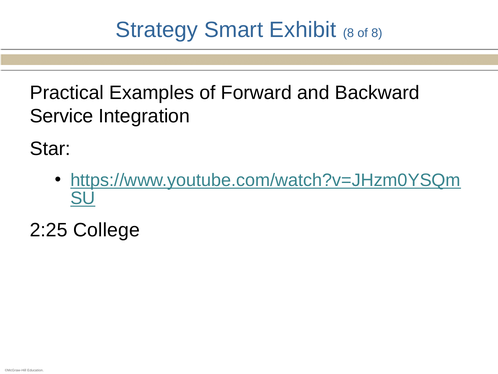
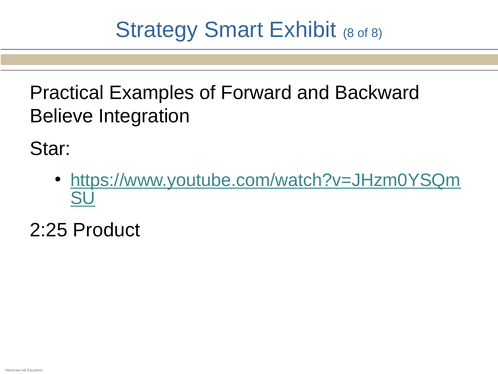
Service: Service -> Believe
College: College -> Product
